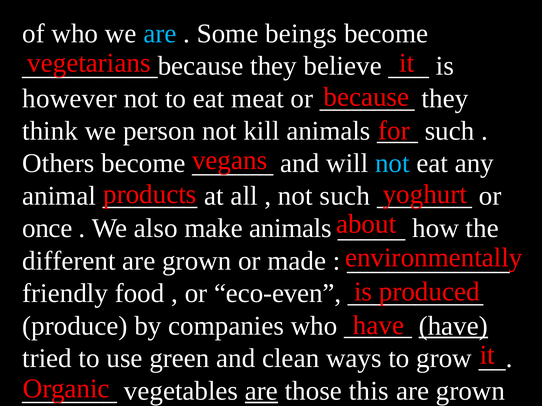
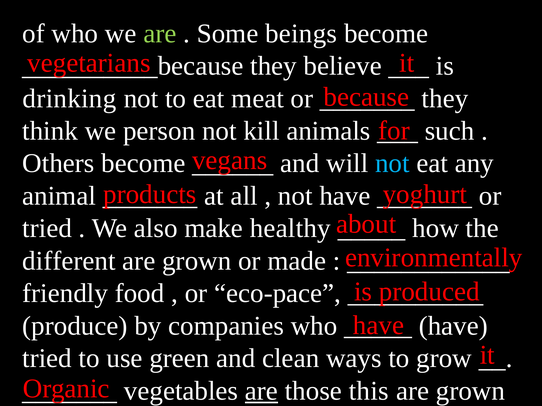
are at (160, 33) colour: light blue -> light green
however: however -> drinking
not such: such -> have
once at (47, 229): once -> tried
make animals: animals -> healthy
eco-even: eco-even -> eco-pace
have at (453, 326) underline: present -> none
